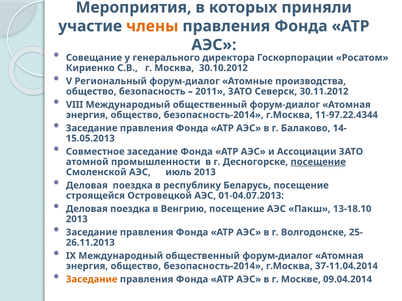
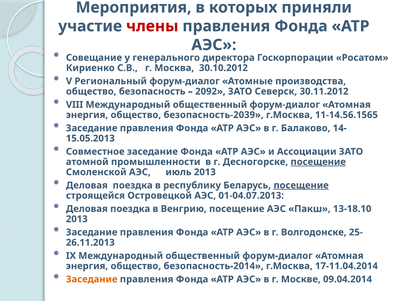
члены colour: orange -> red
2011: 2011 -> 2092
безопасность-2014 at (214, 115): безопасность-2014 -> безопасность-2039
11-97.22.4344: 11-97.22.4344 -> 11-14.56.1565
посещение at (301, 186) underline: none -> present
37-11.04.2014: 37-11.04.2014 -> 17-11.04.2014
